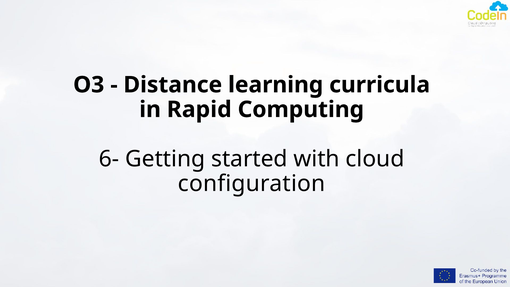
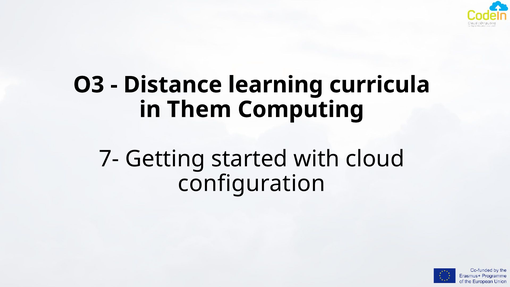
Rapid: Rapid -> Them
6-: 6- -> 7-
